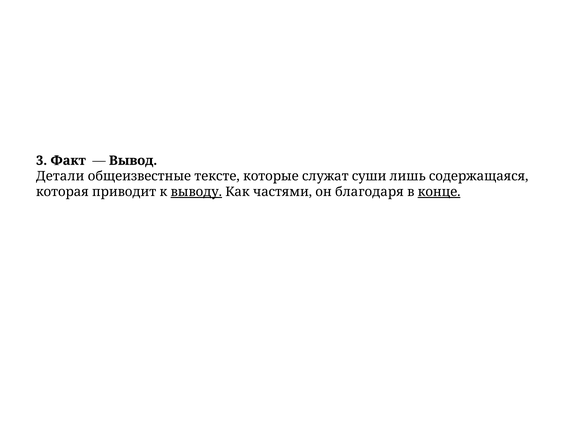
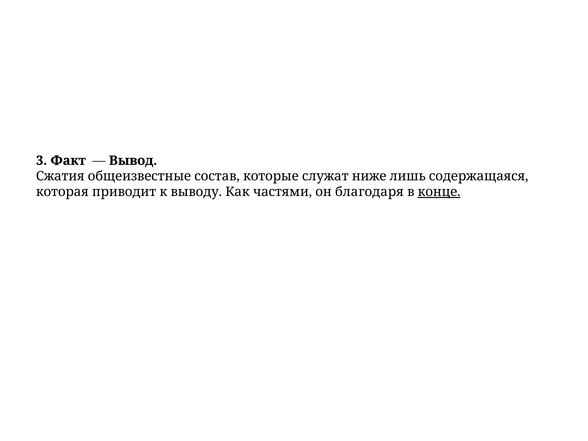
Детали: Детали -> Сжатия
тексте: тексте -> состав
суши: суши -> ниже
выводу underline: present -> none
